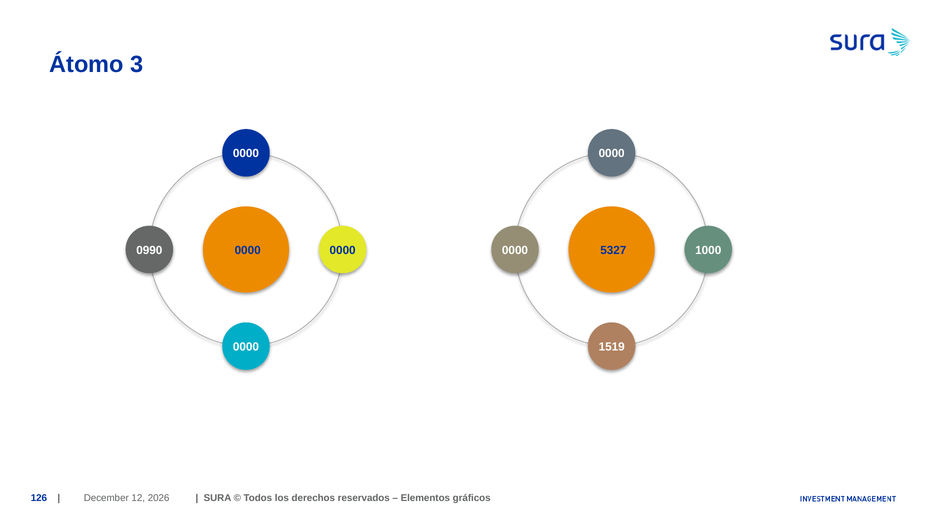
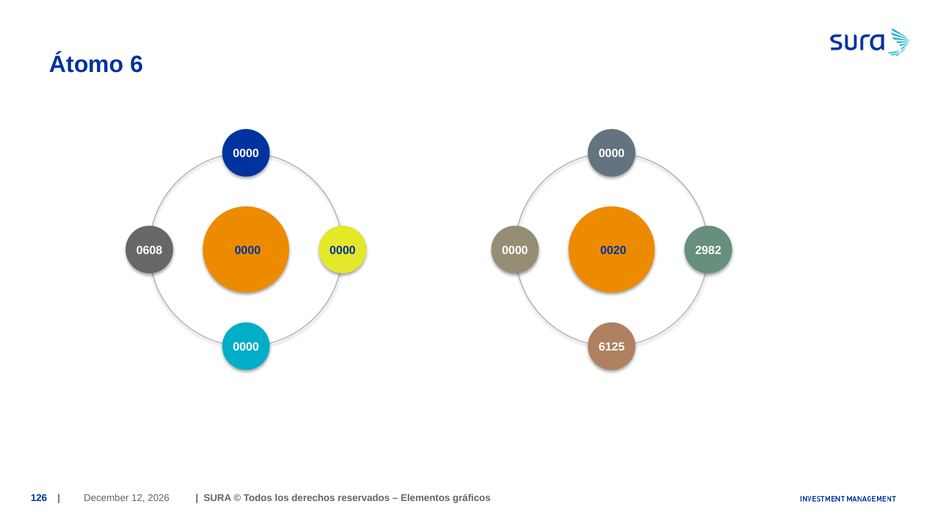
3: 3 -> 6
0990: 0990 -> 0608
5327: 5327 -> 0020
1000: 1000 -> 2982
1519: 1519 -> 6125
